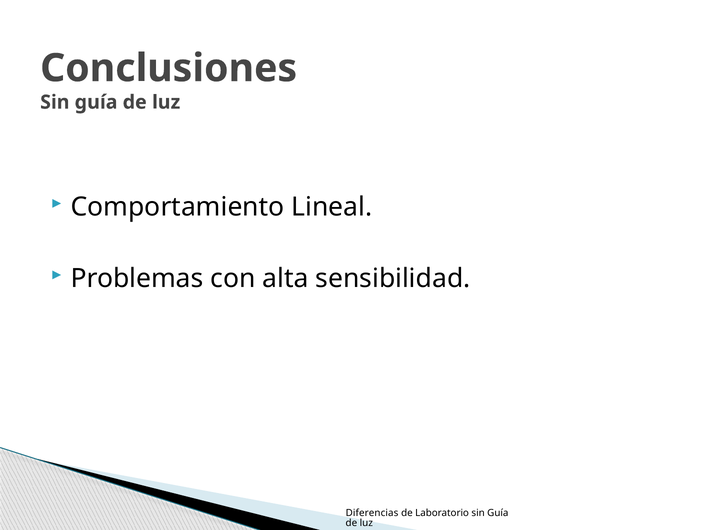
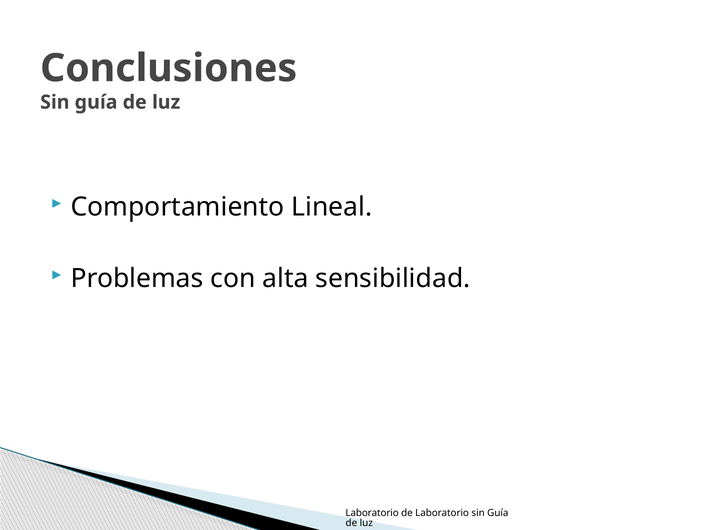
Diferencias at (372, 513): Diferencias -> Laboratorio
